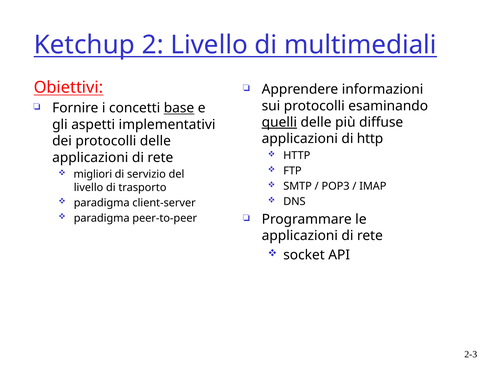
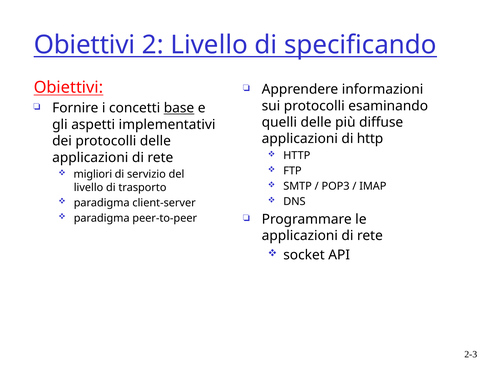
Ketchup at (84, 45): Ketchup -> Obiettivi
multimediali: multimediali -> specificando
quelli underline: present -> none
